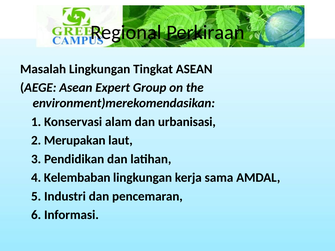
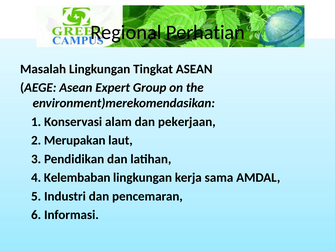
Perkiraan: Perkiraan -> Perhatian
urbanisasi: urbanisasi -> pekerjaan
